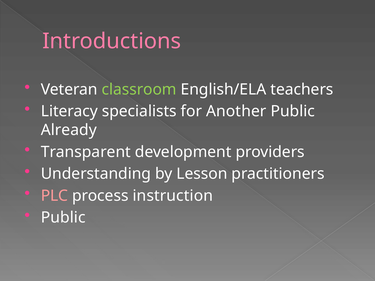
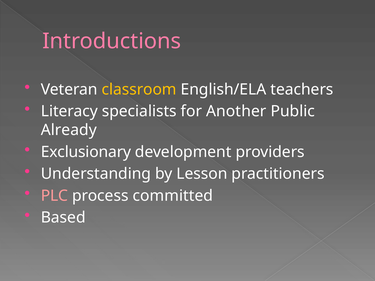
classroom colour: light green -> yellow
Transparent: Transparent -> Exclusionary
instruction: instruction -> committed
Public at (63, 218): Public -> Based
